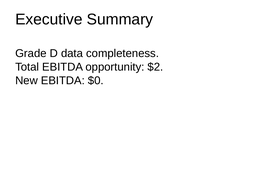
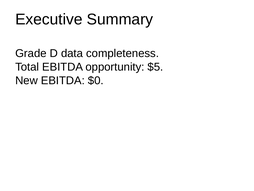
$2: $2 -> $5
